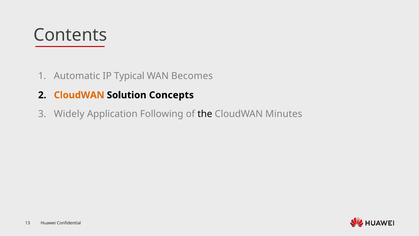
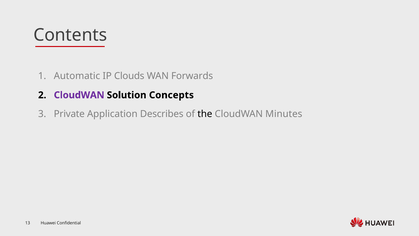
Typical: Typical -> Clouds
Becomes: Becomes -> Forwards
CloudWAN at (79, 95) colour: orange -> purple
Widely: Widely -> Private
Following: Following -> Describes
